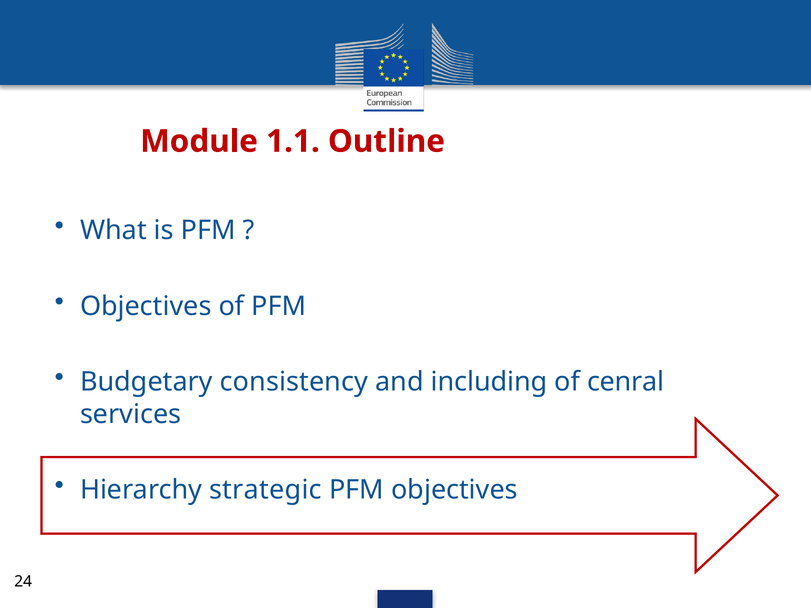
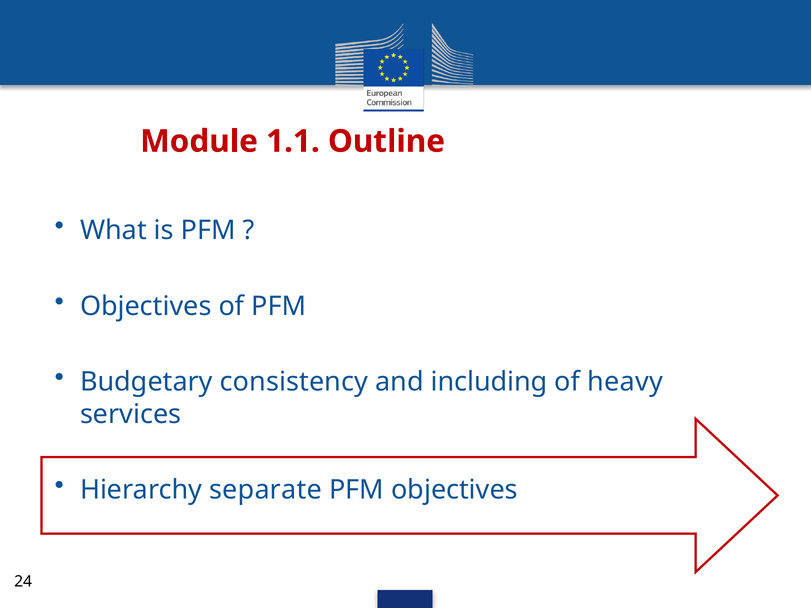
cenral: cenral -> heavy
strategic: strategic -> separate
